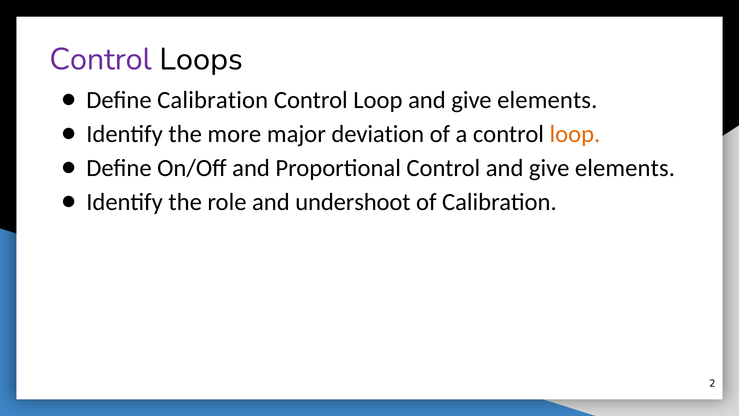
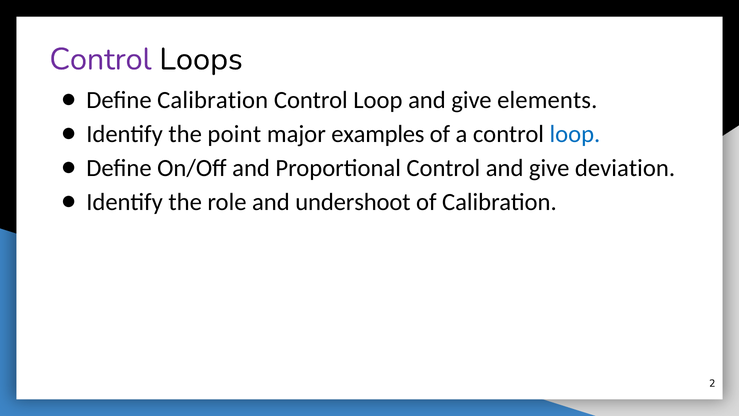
more: more -> point
deviation: deviation -> examples
loop at (575, 134) colour: orange -> blue
Control and give elements: elements -> deviation
